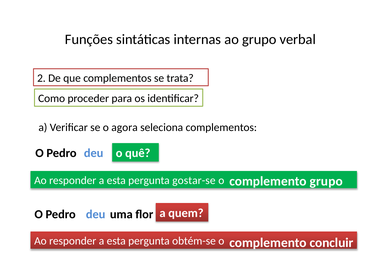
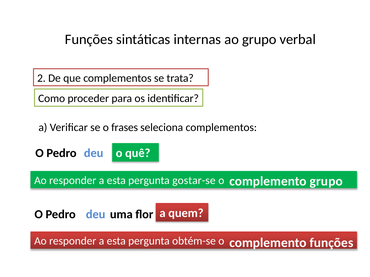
agora: agora -> frases
complemento concluir: concluir -> funções
